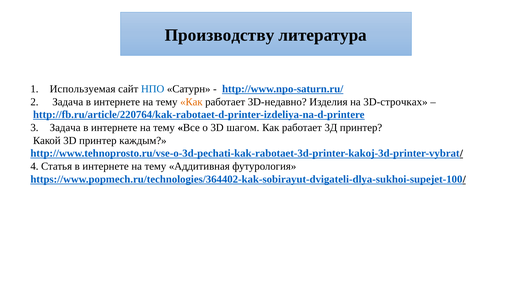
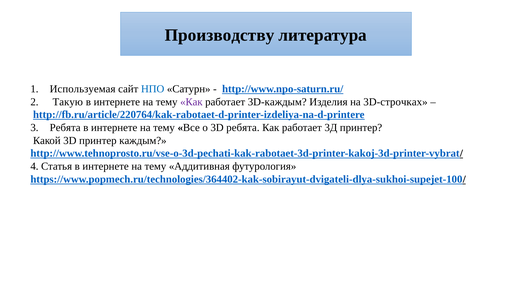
Задача at (68, 102): Задача -> Такую
Как at (191, 102) colour: orange -> purple
3D-недавно: 3D-недавно -> 3D-каждым
Задача at (65, 127): Задача -> Ребята
3D шагом: шагом -> ребята
